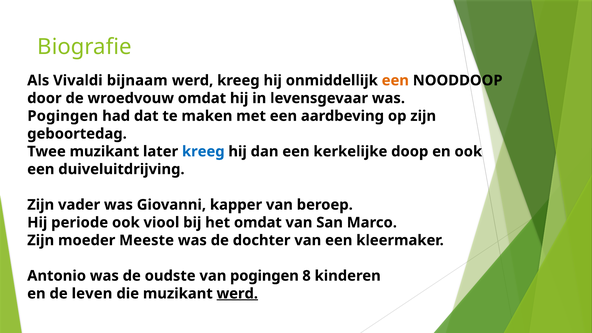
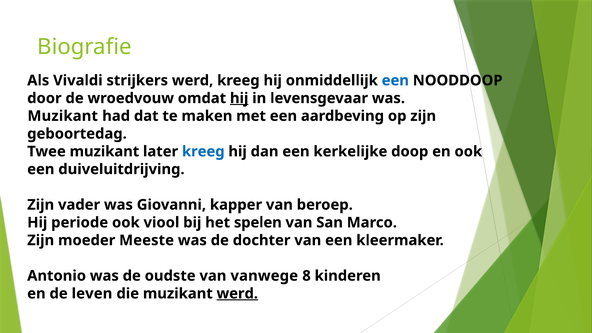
bijnaam: bijnaam -> strijkers
een at (395, 80) colour: orange -> blue
hij at (239, 98) underline: none -> present
Pogingen at (63, 116): Pogingen -> Muzikant
het omdat: omdat -> spelen
van pogingen: pogingen -> vanwege
